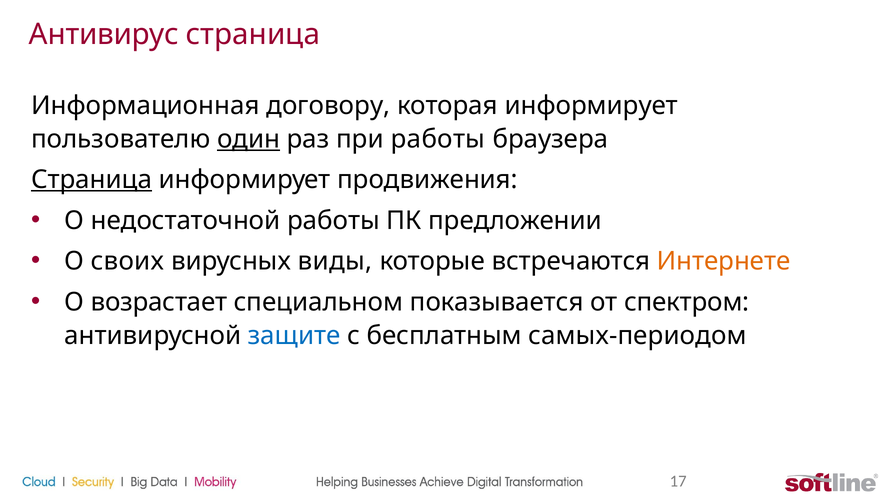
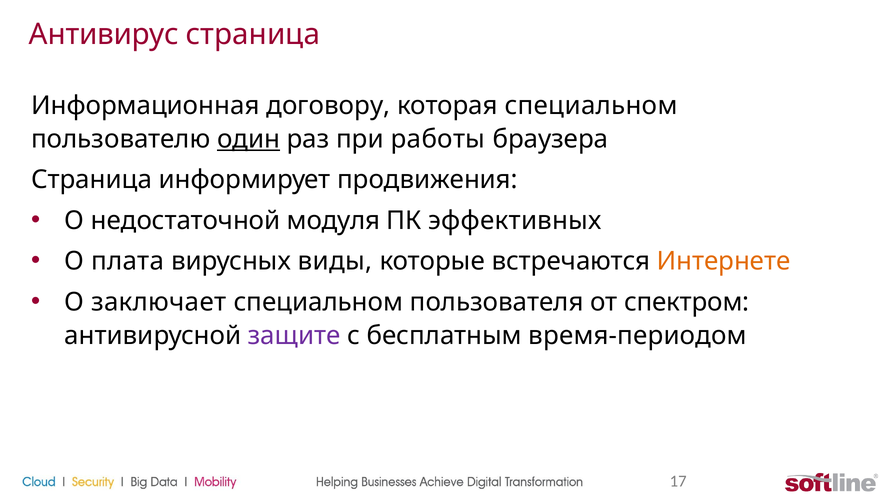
которая информирует: информирует -> специальном
Страница at (92, 180) underline: present -> none
недостаточной работы: работы -> модуля
предложении: предложении -> эффективных
своих: своих -> плата
возрастает: возрастает -> заключает
показывается: показывается -> пользователя
защите colour: blue -> purple
самых-периодом: самых-периодом -> время-периодом
